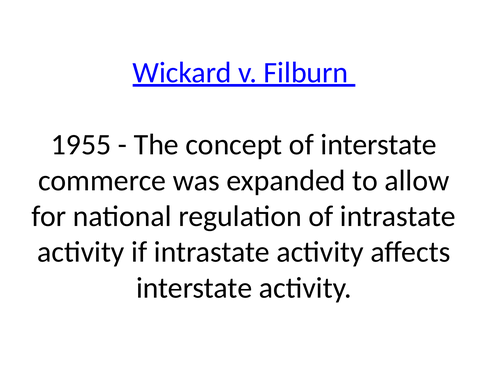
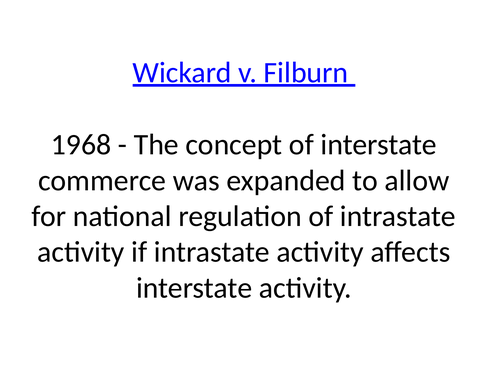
1955: 1955 -> 1968
